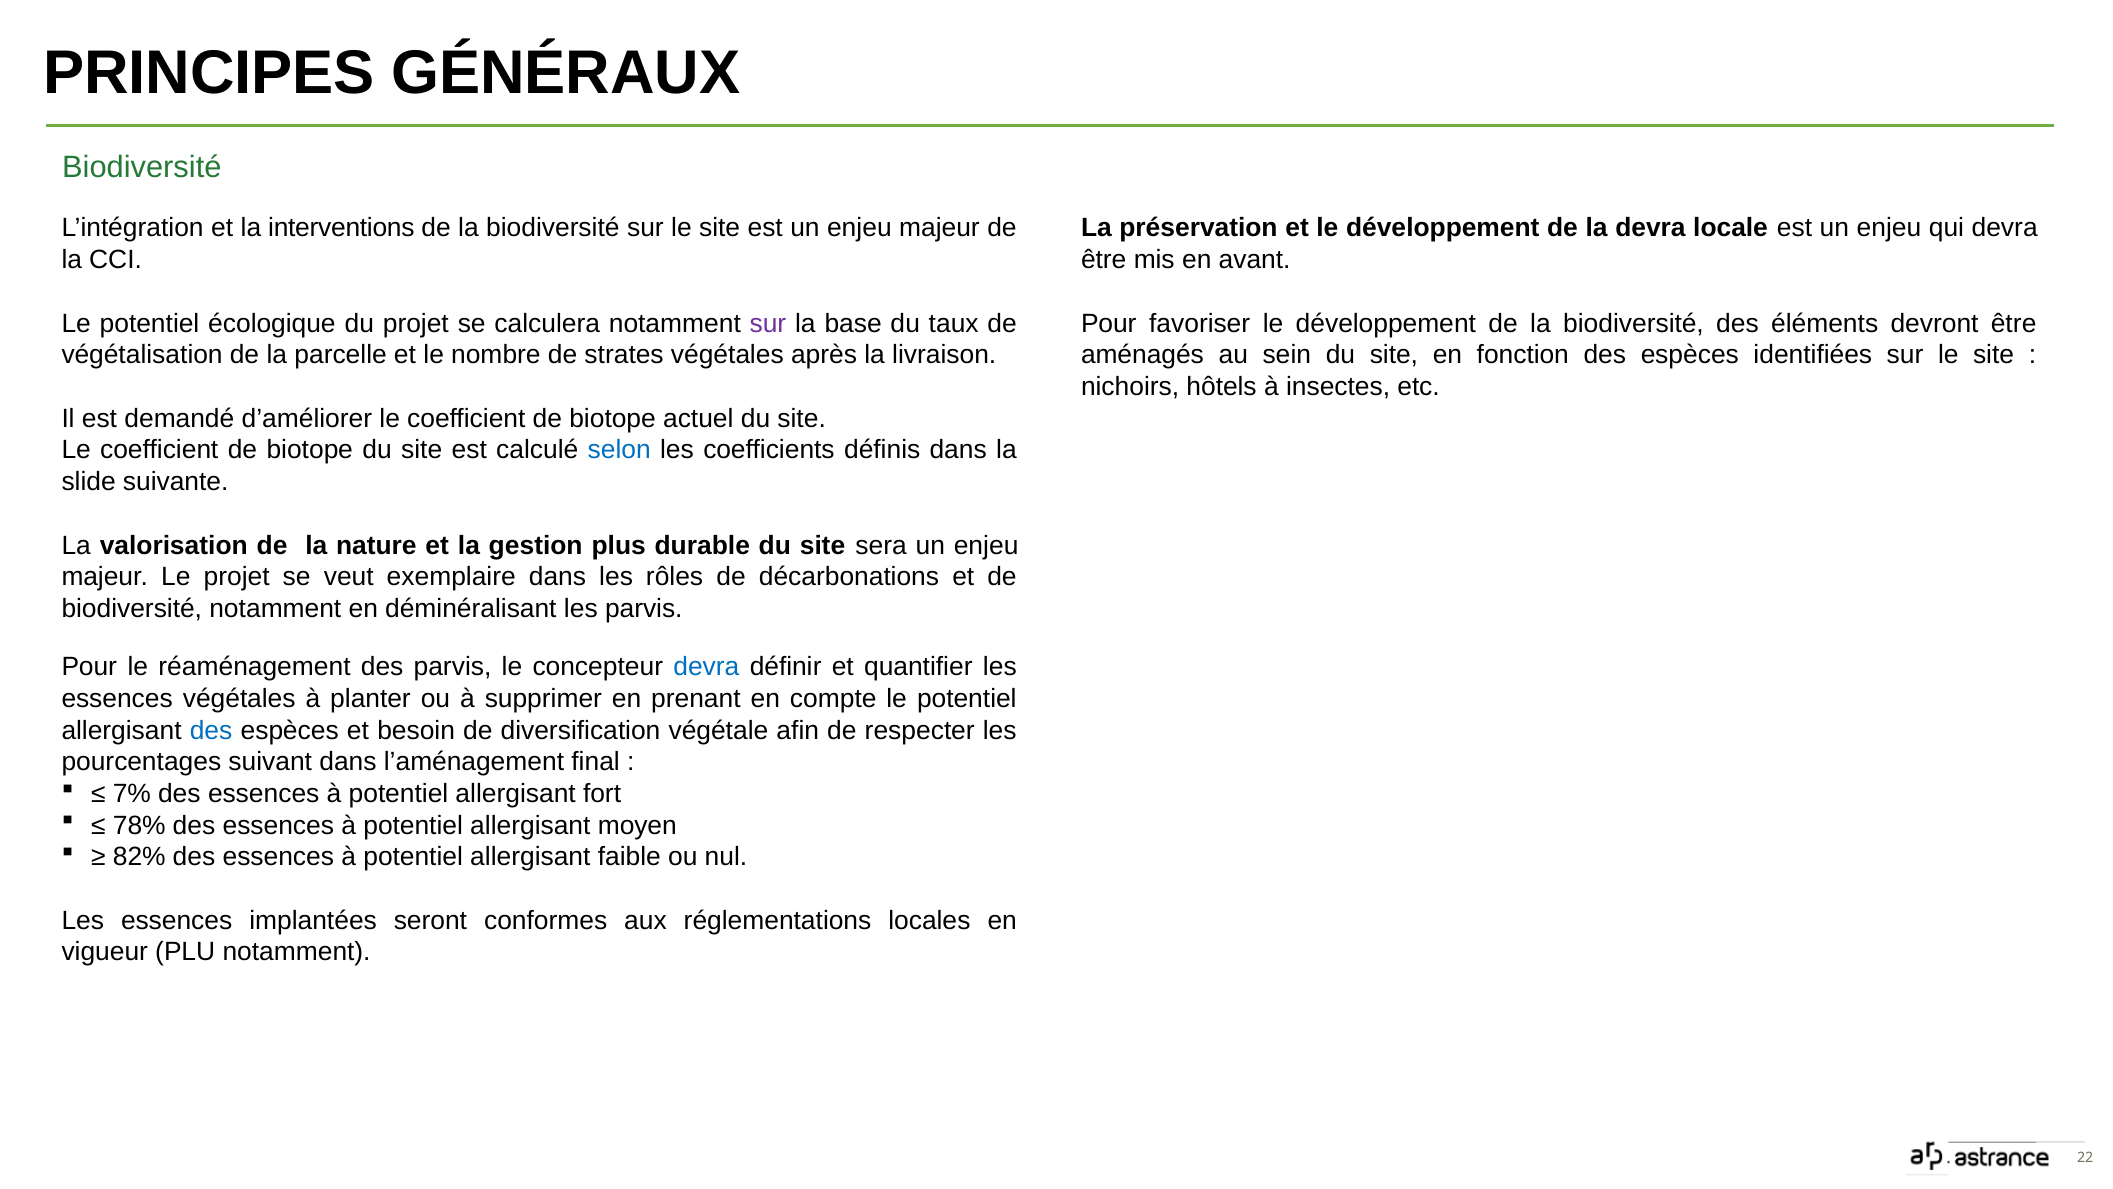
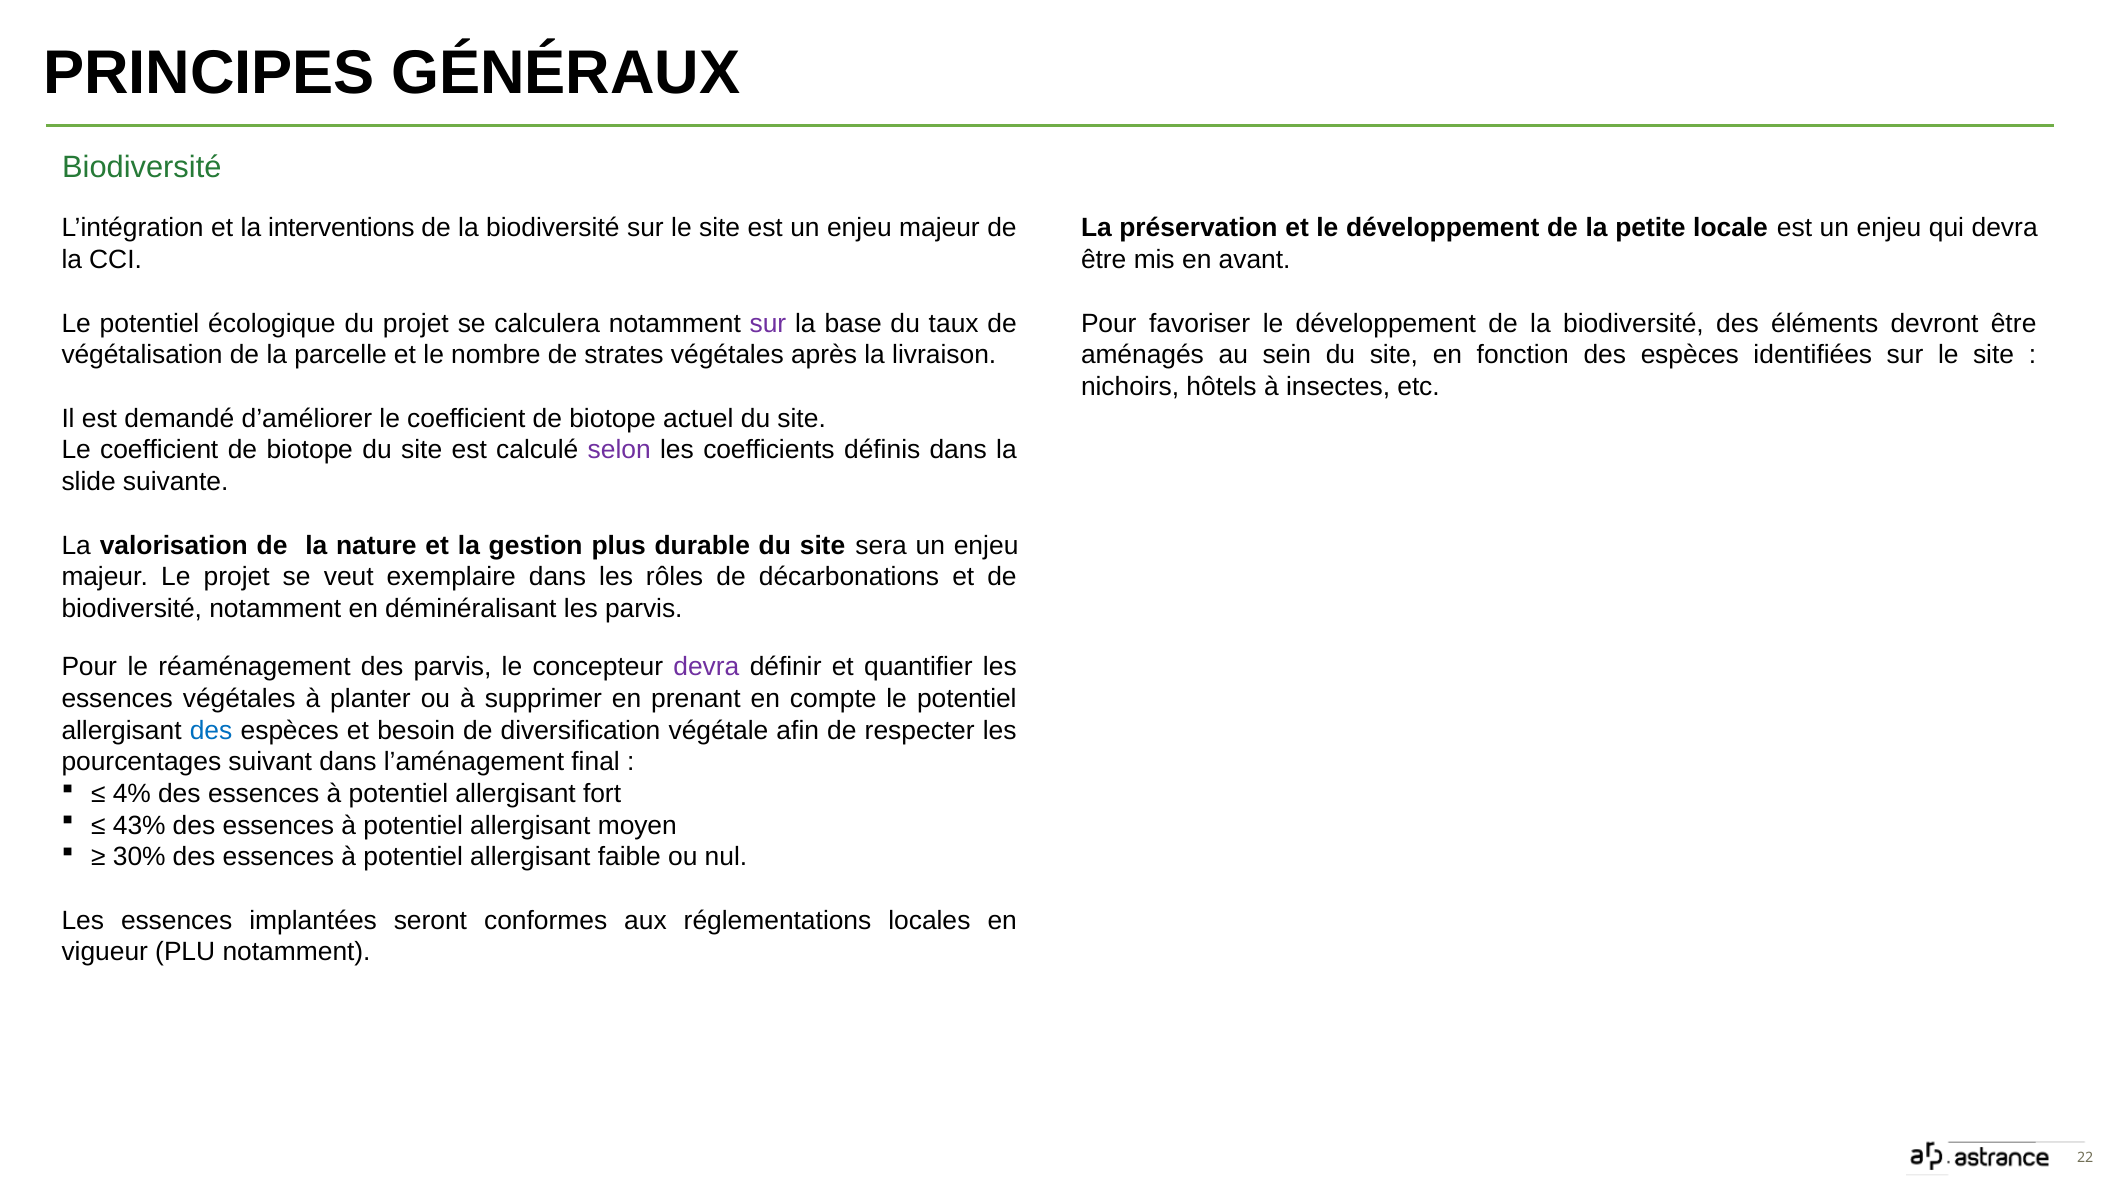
la devra: devra -> petite
selon colour: blue -> purple
devra at (706, 667) colour: blue -> purple
7%: 7% -> 4%
78%: 78% -> 43%
82%: 82% -> 30%
